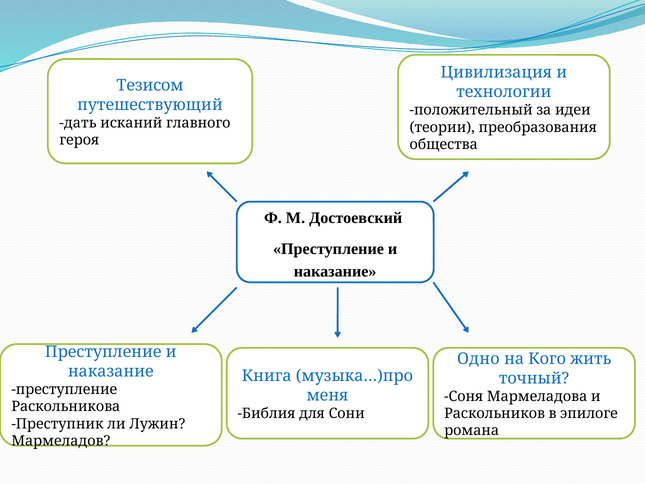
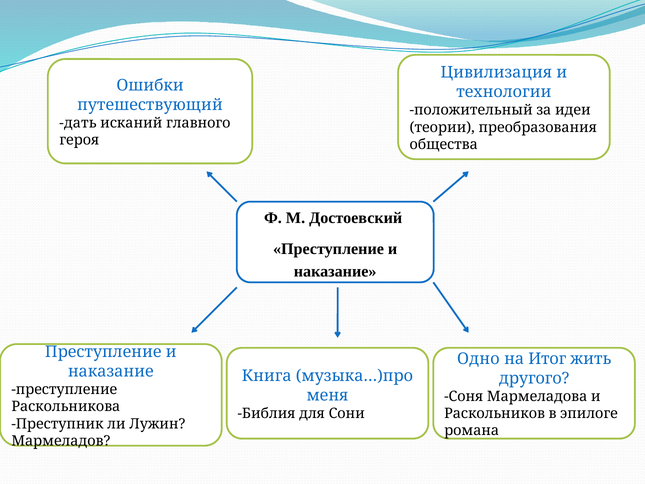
Тезисом: Тезисом -> Ошибки
Кого: Кого -> Итог
точный: точный -> другого
